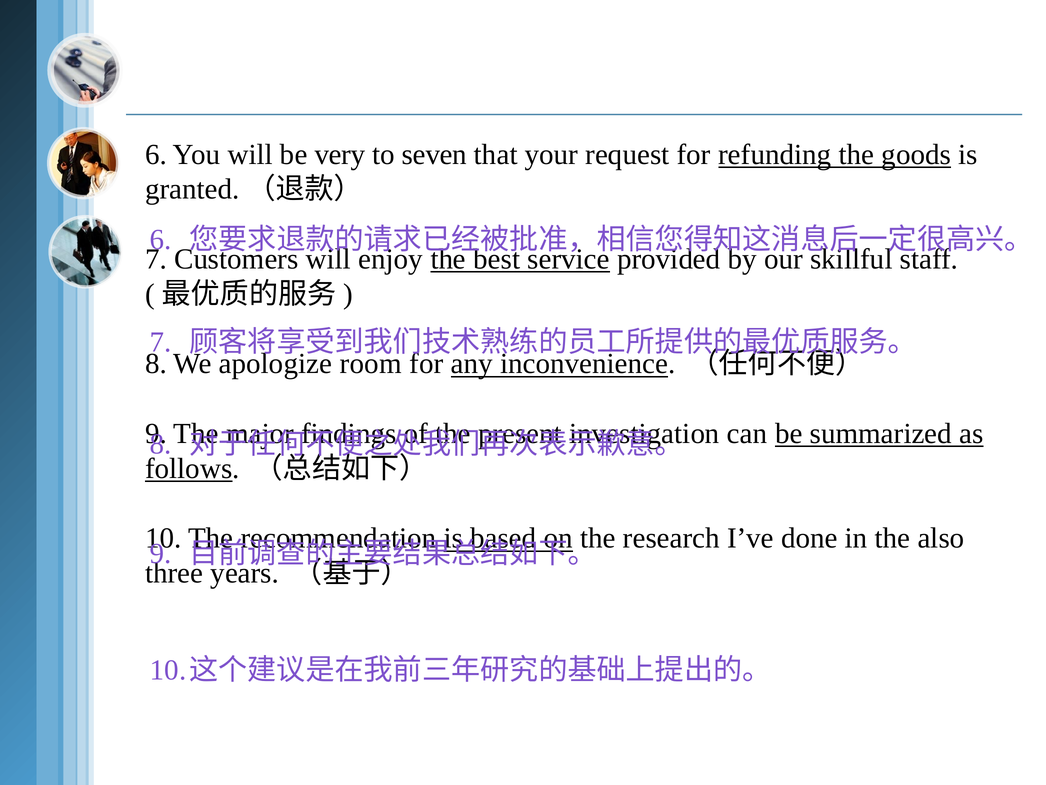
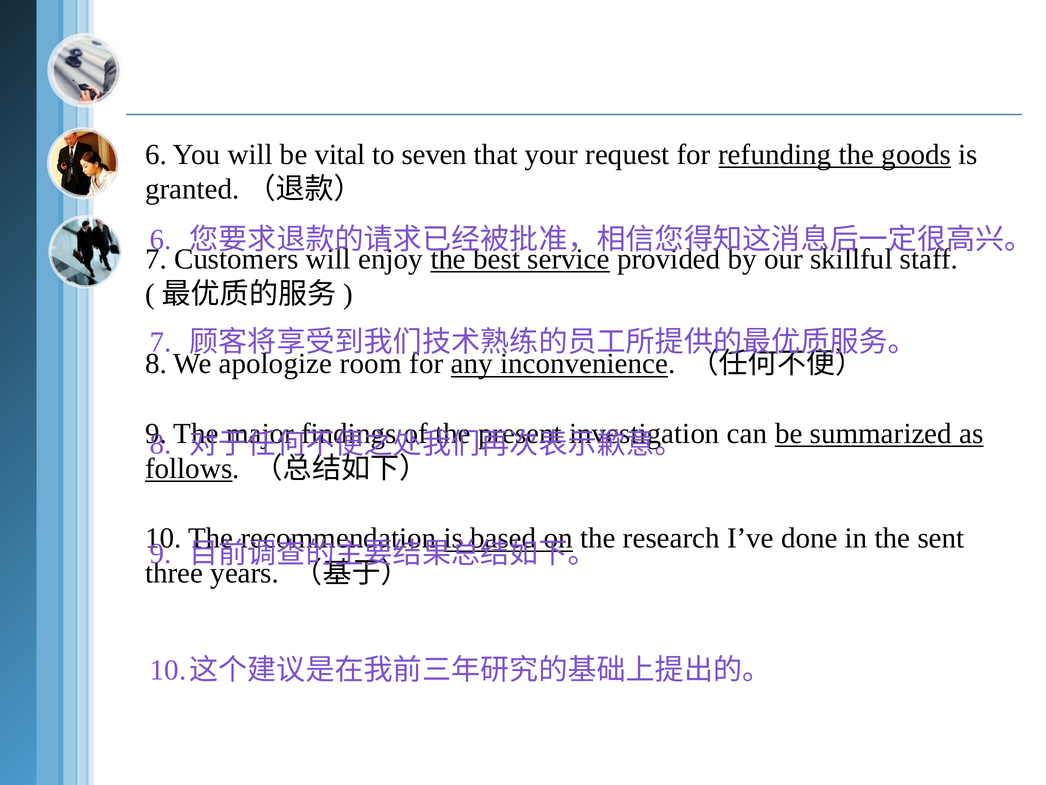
very: very -> vital
also: also -> sent
